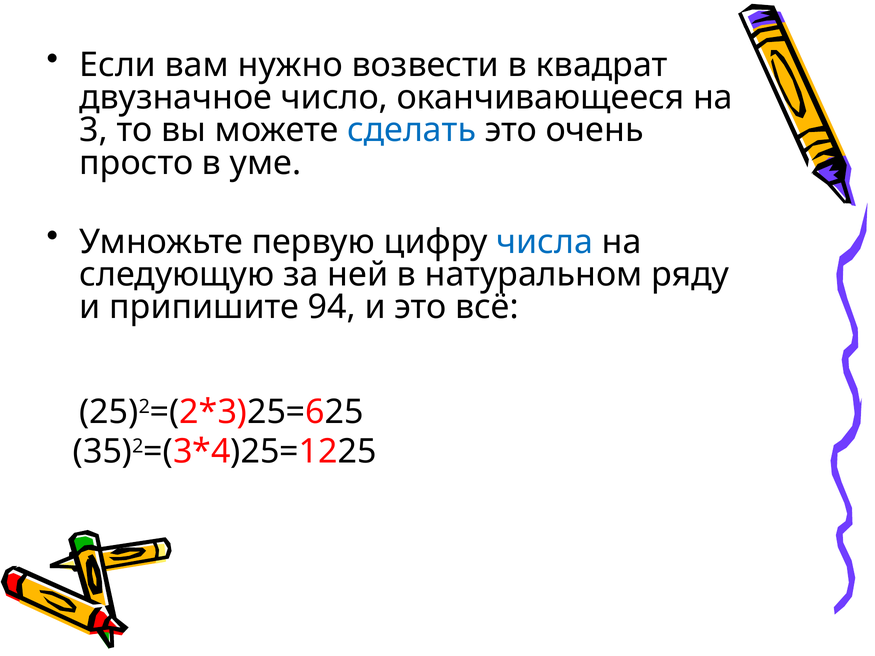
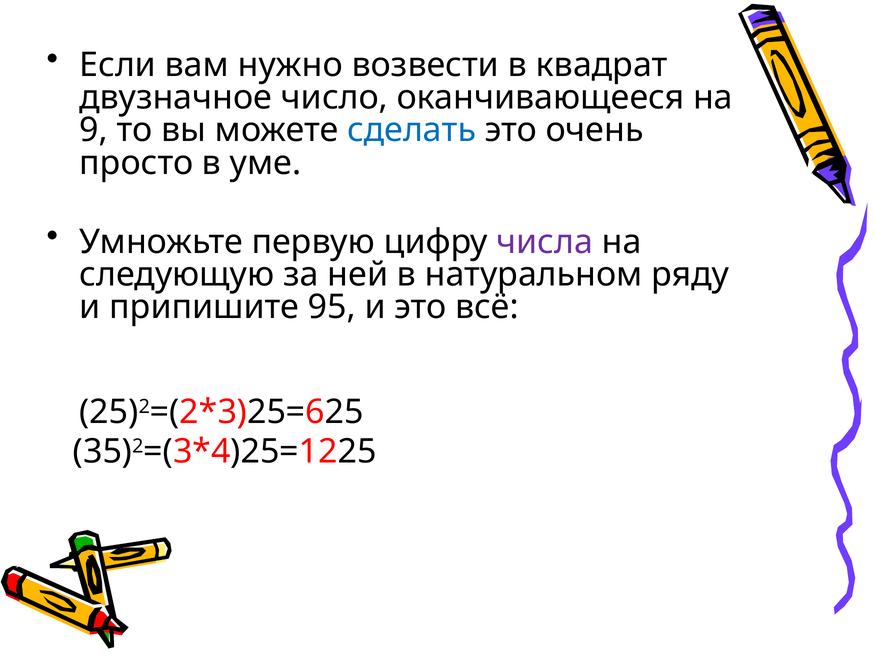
3: 3 -> 9
числа colour: blue -> purple
94: 94 -> 95
